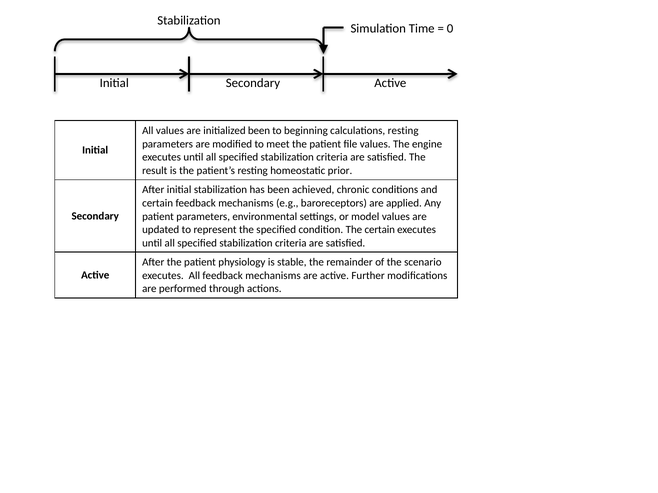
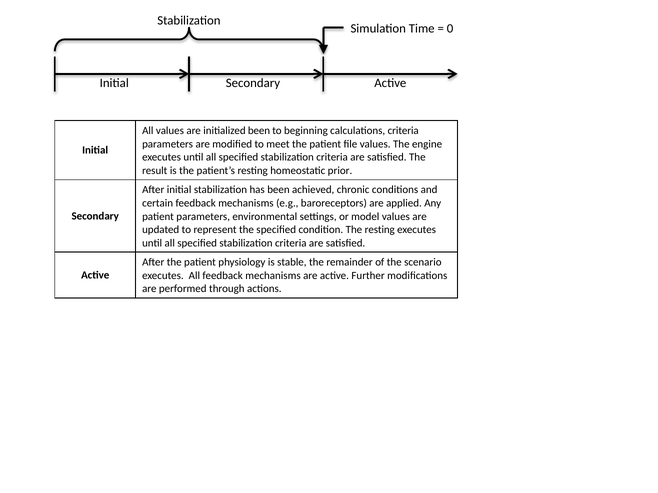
calculations resting: resting -> criteria
The certain: certain -> resting
